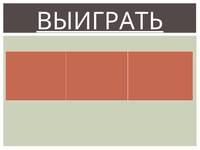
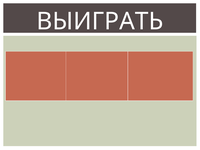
ВЫИГРАТЬ underline: present -> none
